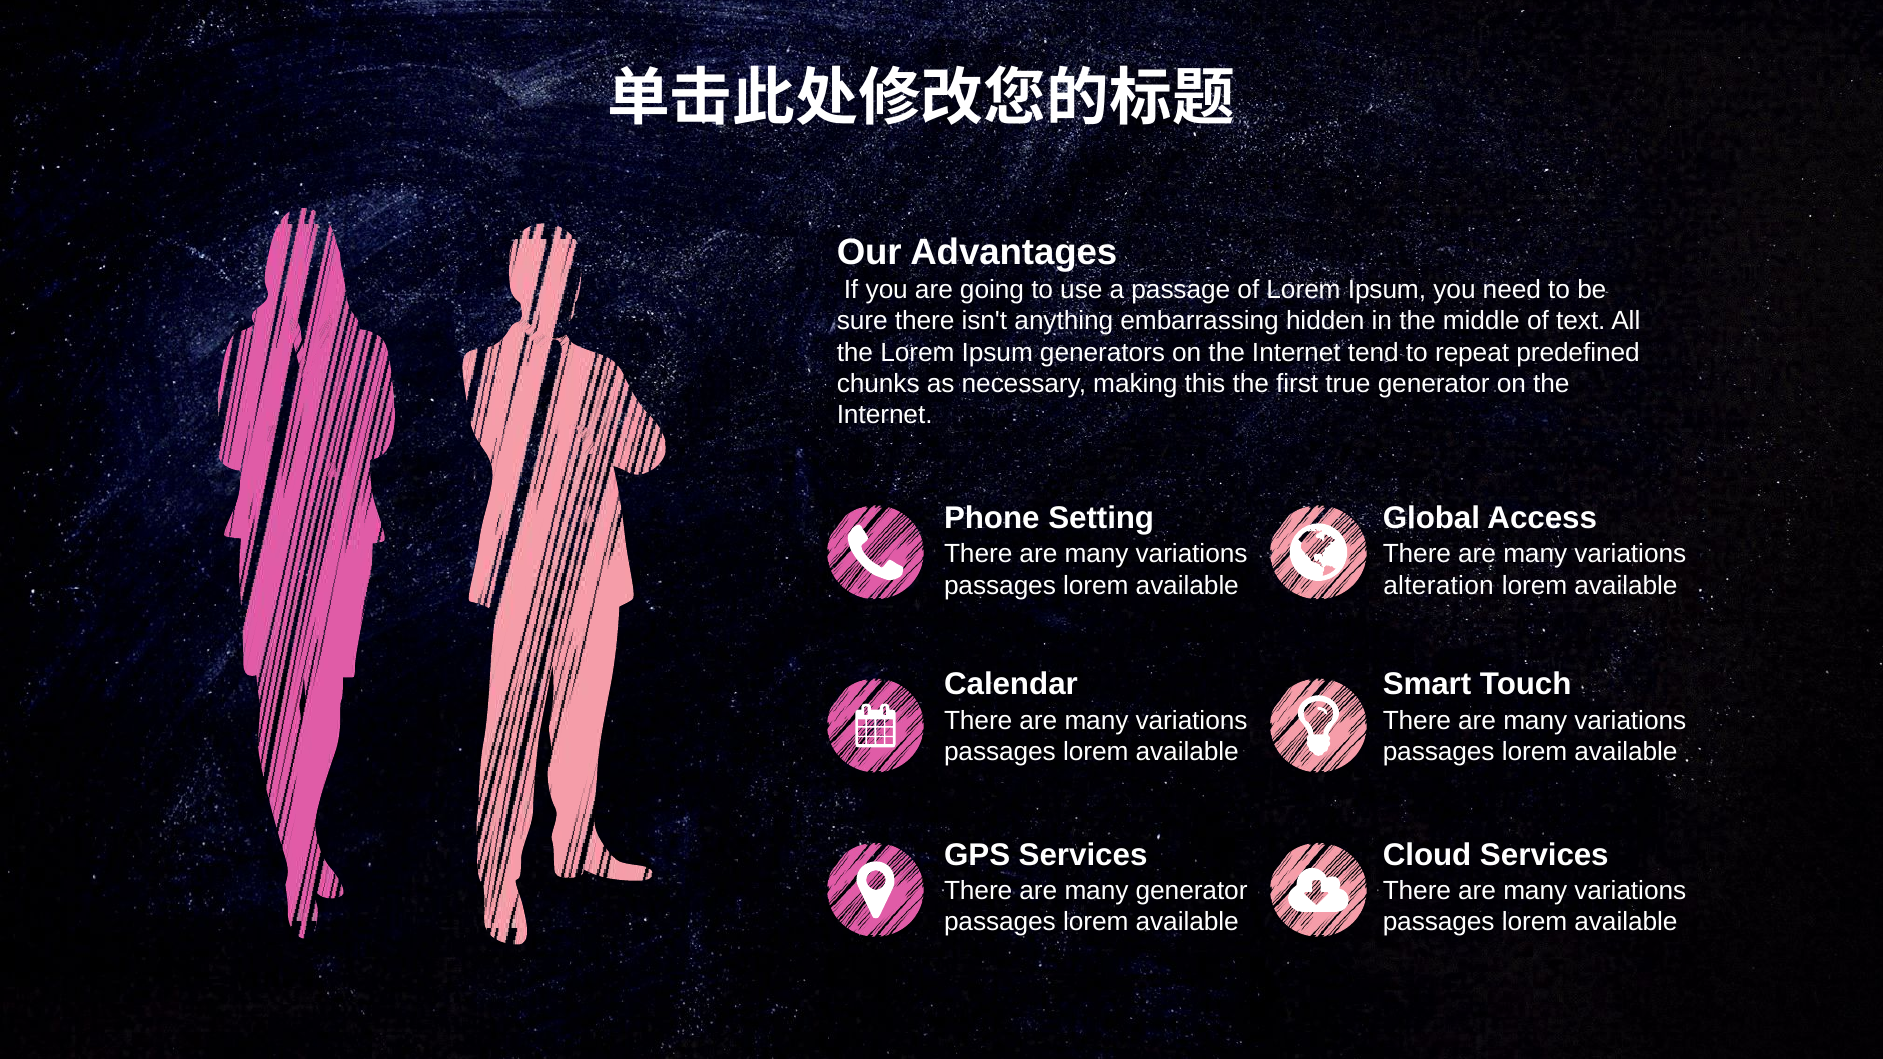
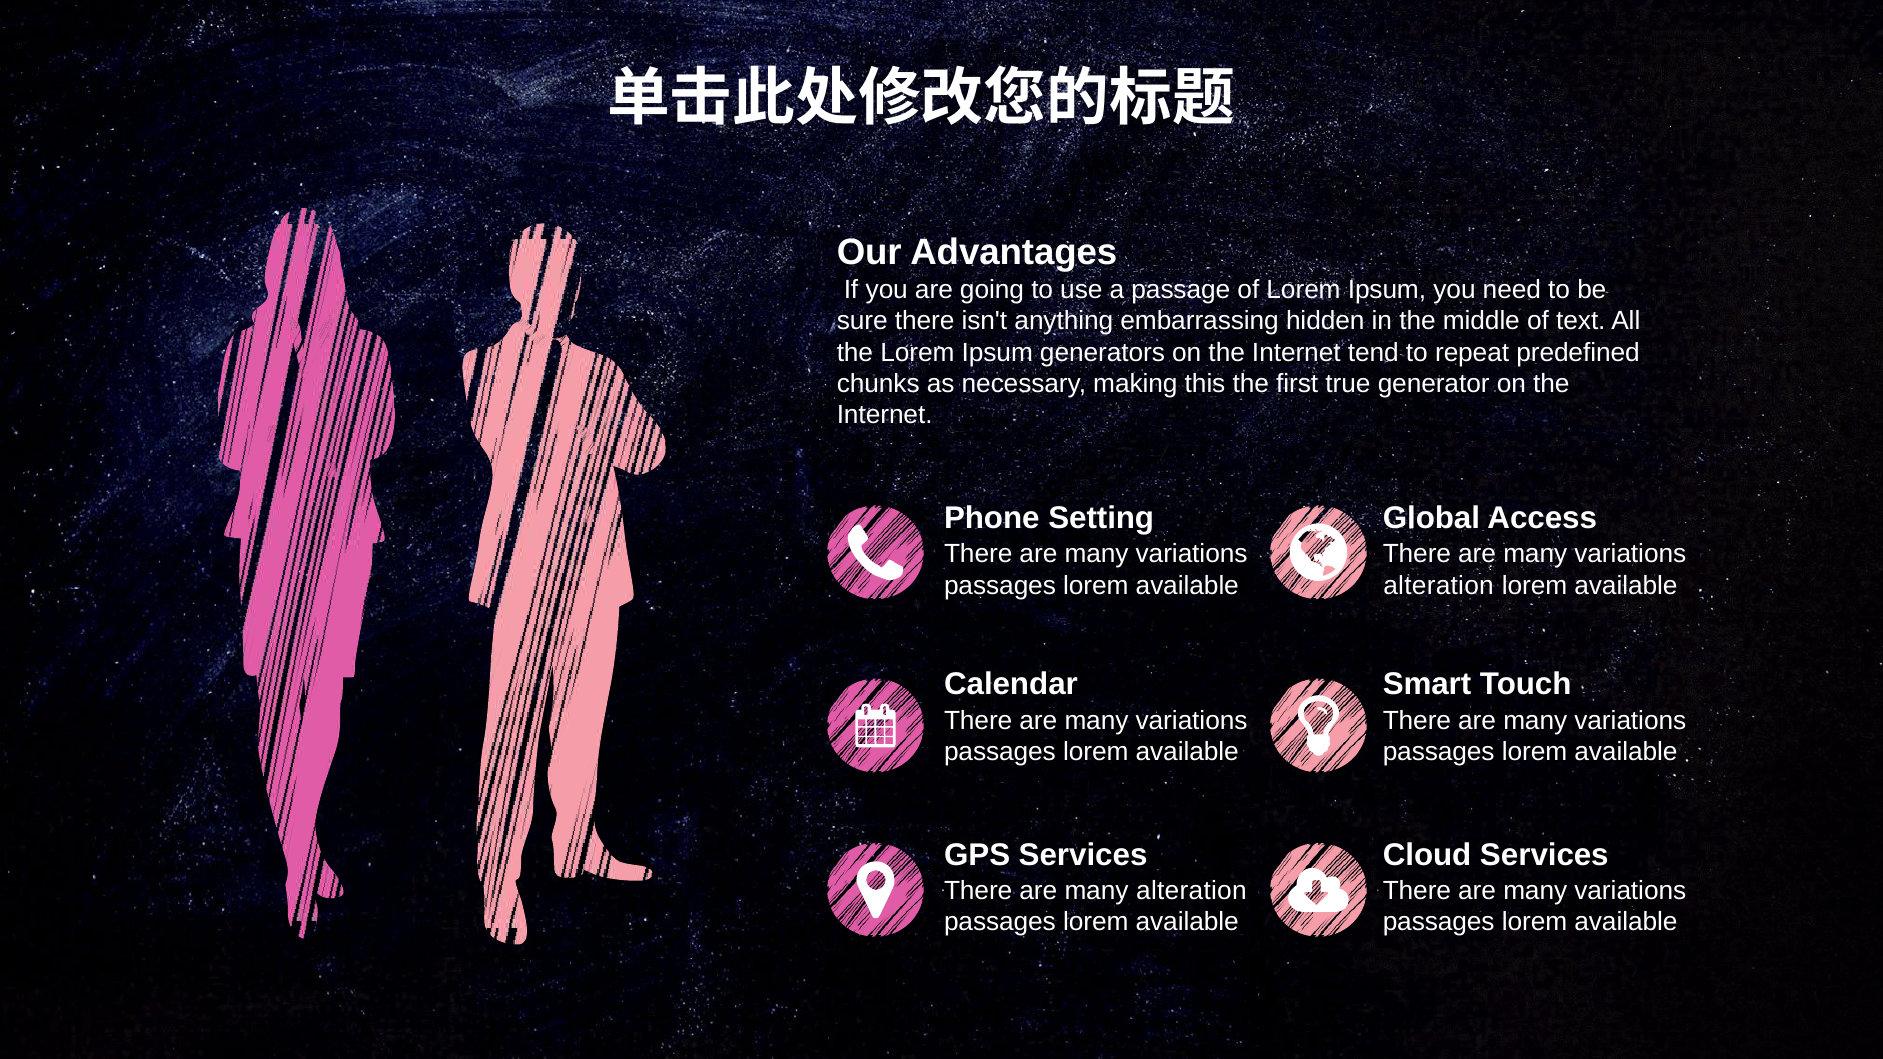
many generator: generator -> alteration
